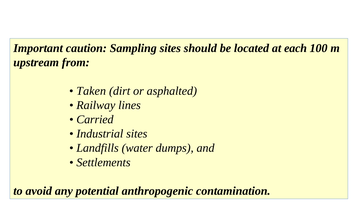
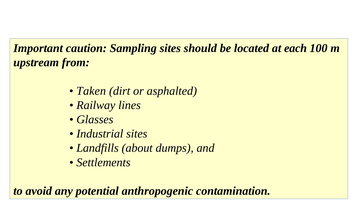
Carried: Carried -> Glasses
water: water -> about
